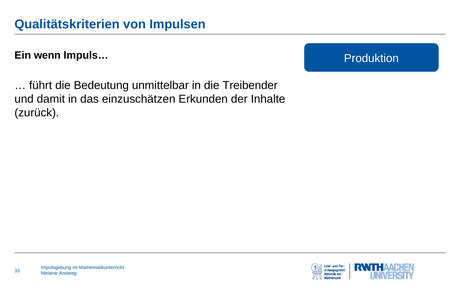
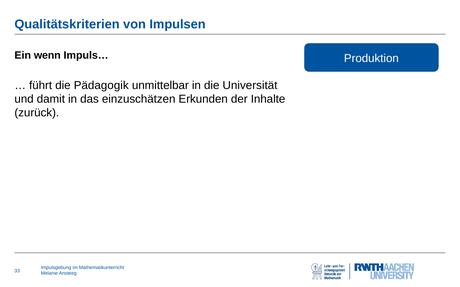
Bedeutung: Bedeutung -> Pädagogik
Treibender: Treibender -> Universität
